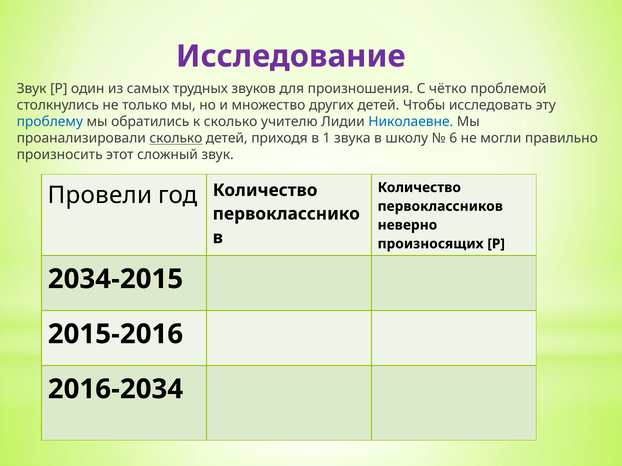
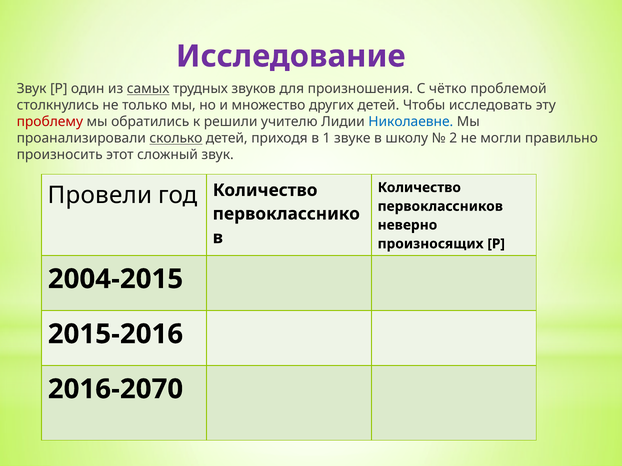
самых underline: none -> present
проблему colour: blue -> red
к сколько: сколько -> решили
звука: звука -> звуке
6: 6 -> 2
2034-2015: 2034-2015 -> 2004-2015
2016-2034: 2016-2034 -> 2016-2070
